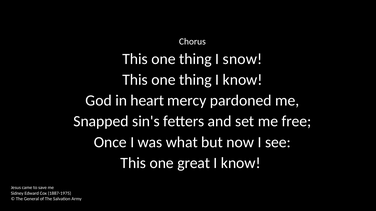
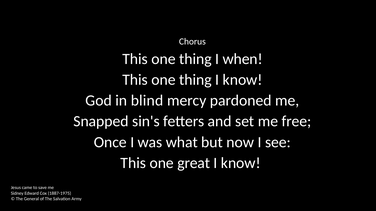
snow: snow -> when
heart: heart -> blind
